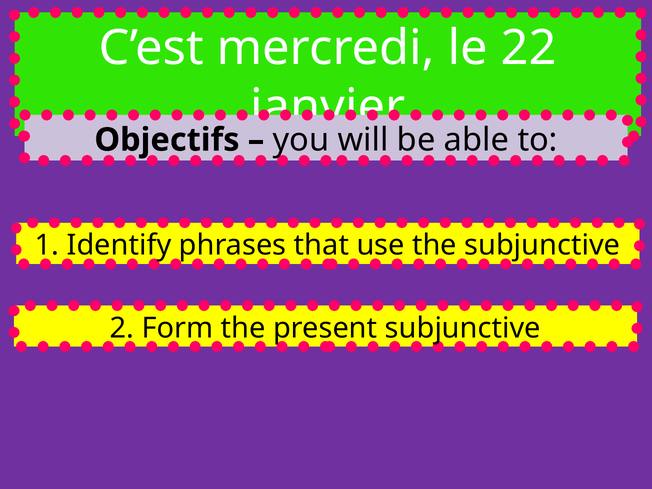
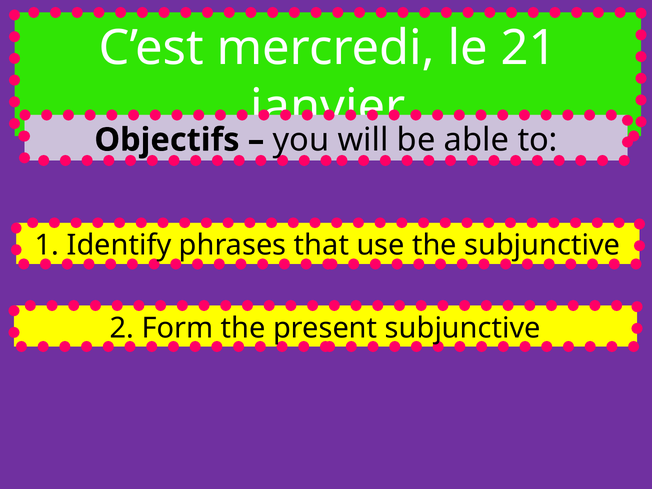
22: 22 -> 21
